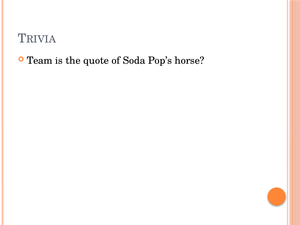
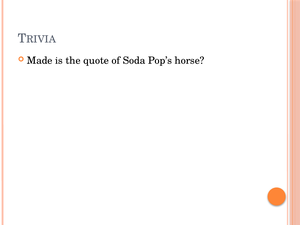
Team: Team -> Made
